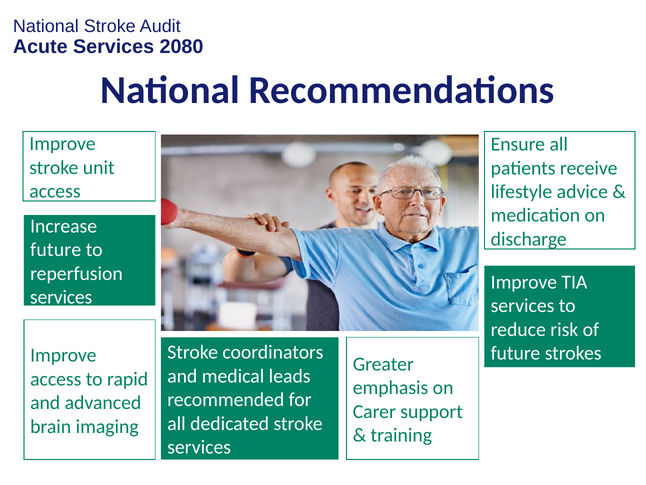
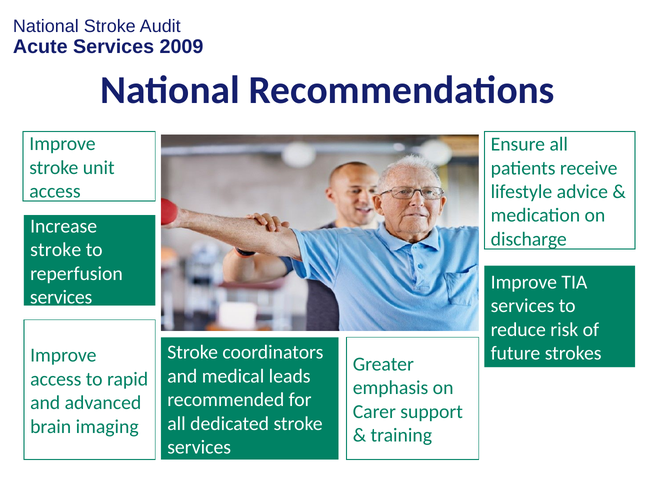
2080: 2080 -> 2009
future at (56, 250): future -> stroke
